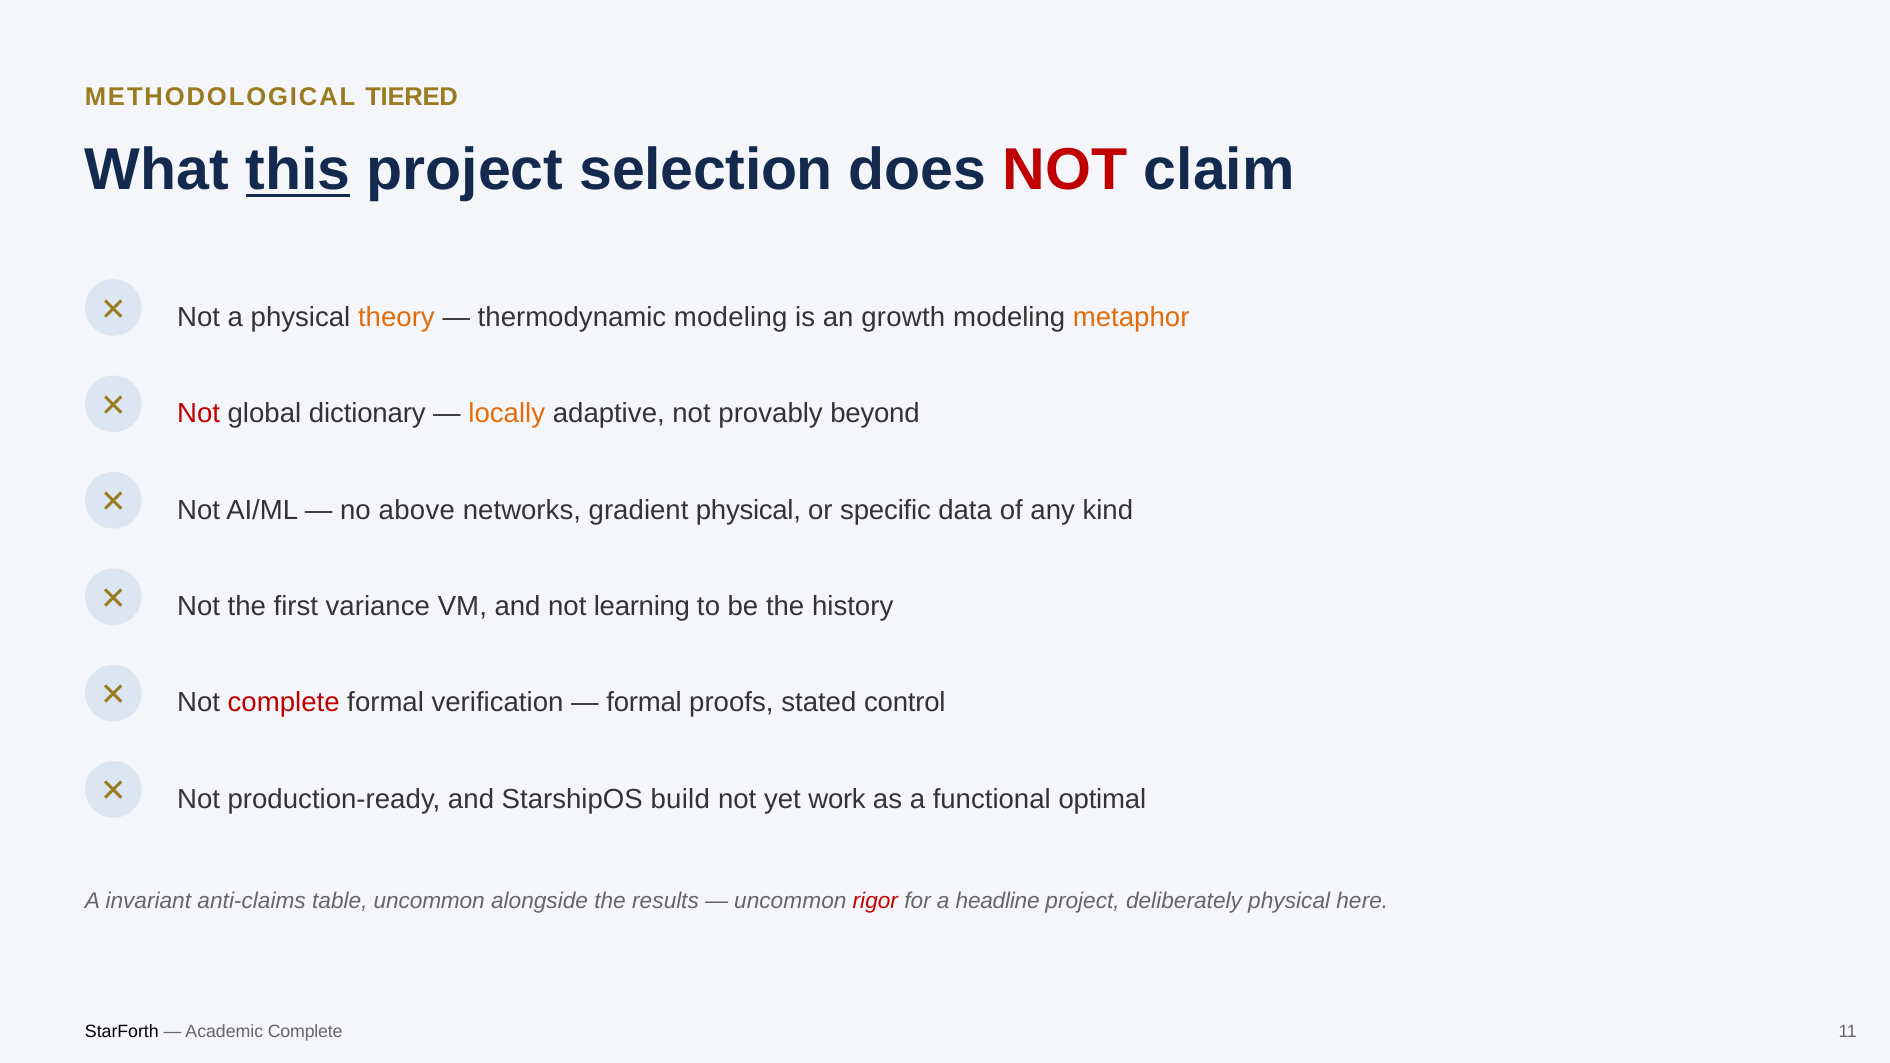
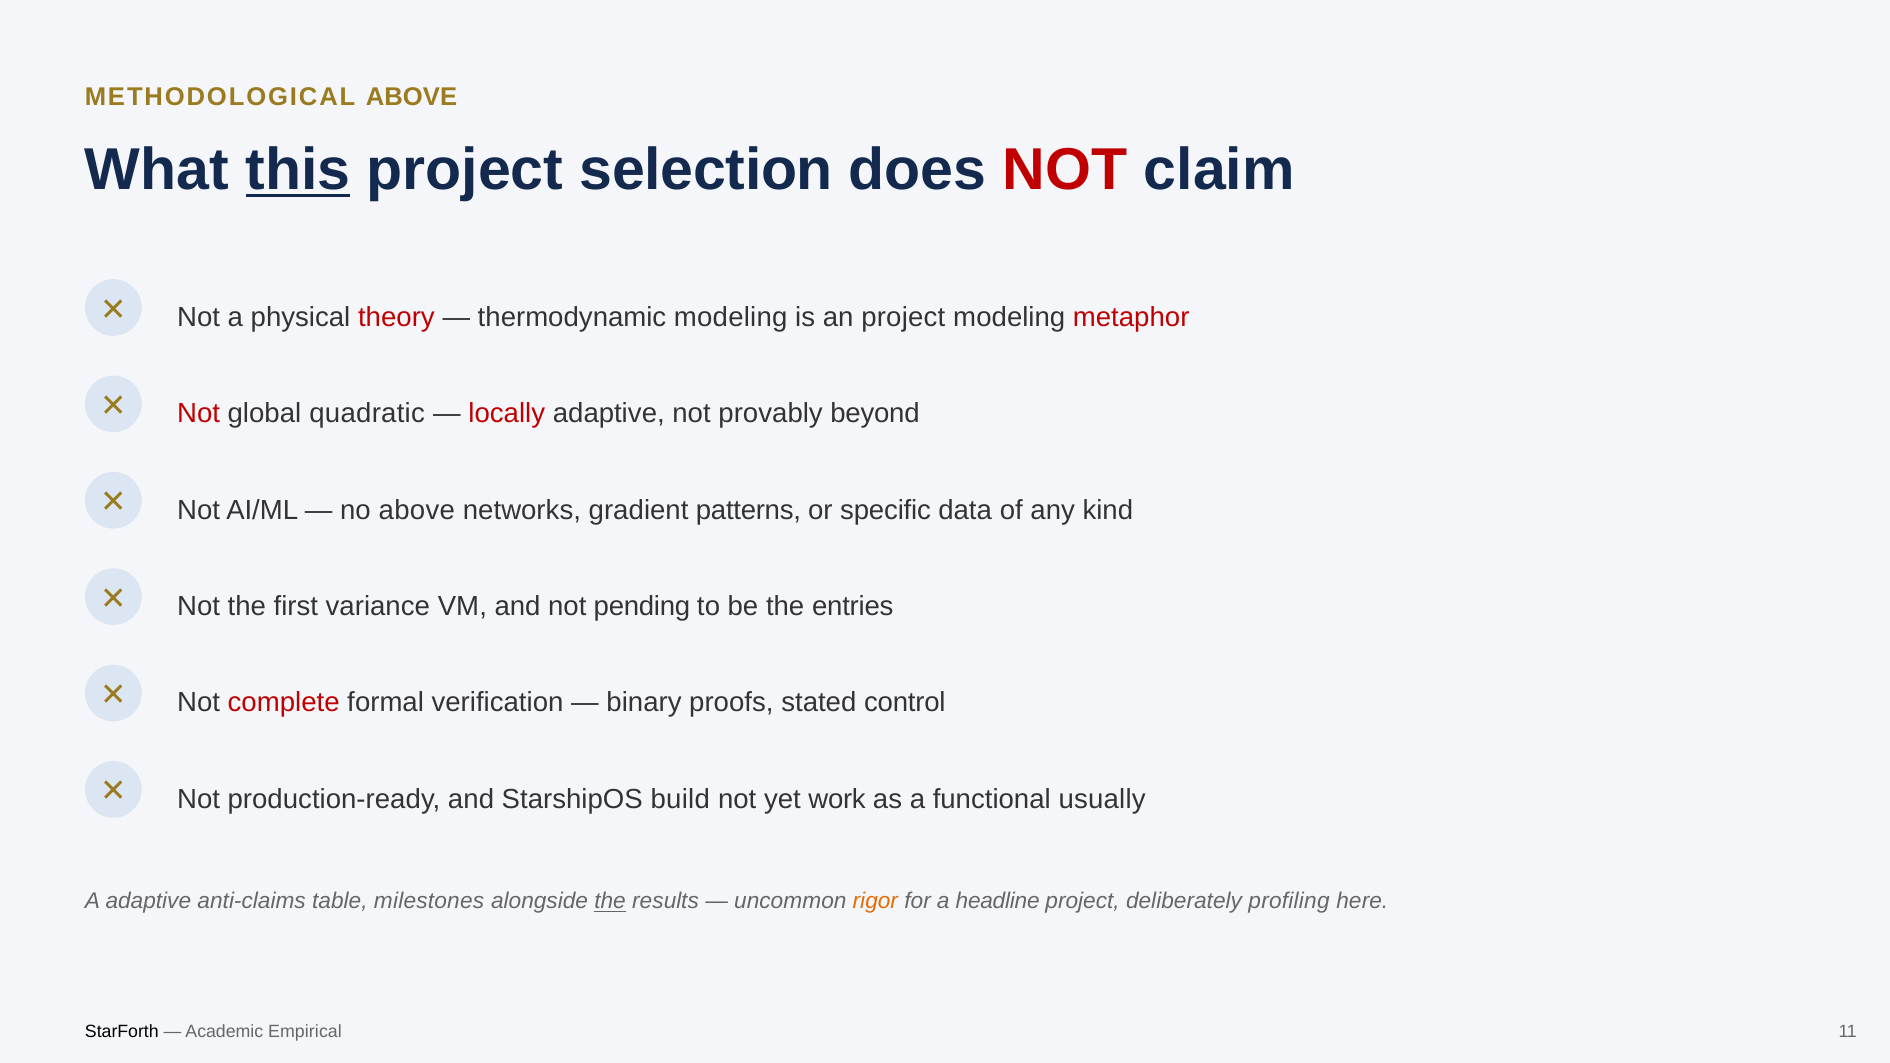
METHODOLOGICAL TIERED: TIERED -> ABOVE
theory colour: orange -> red
an growth: growth -> project
metaphor colour: orange -> red
dictionary: dictionary -> quadratic
locally colour: orange -> red
gradient physical: physical -> patterns
learning: learning -> pending
history: history -> entries
formal at (644, 703): formal -> binary
optimal: optimal -> usually
A invariant: invariant -> adaptive
table uncommon: uncommon -> milestones
the at (610, 902) underline: none -> present
rigor colour: red -> orange
deliberately physical: physical -> profiling
Academic Complete: Complete -> Empirical
